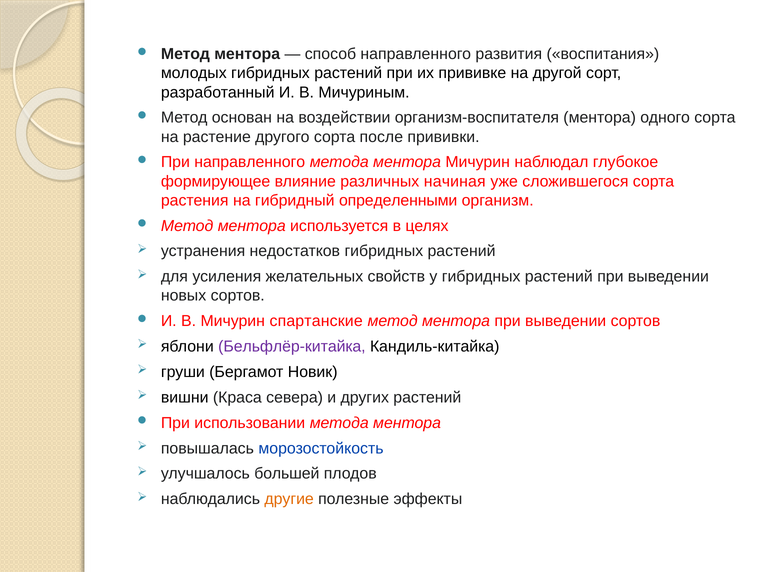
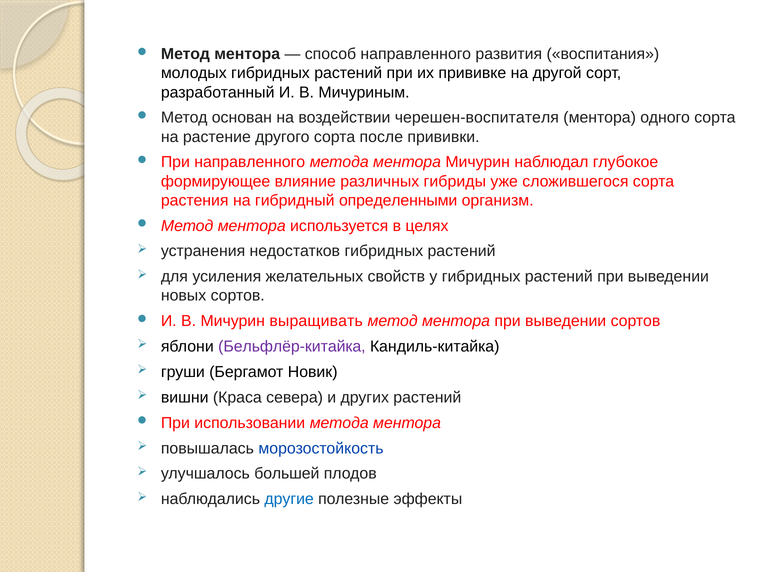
организм-воспитателя: организм-воспитателя -> черешен-воспитателя
начиная: начиная -> гибриды
спартанские: спартанские -> выращивать
другие colour: orange -> blue
